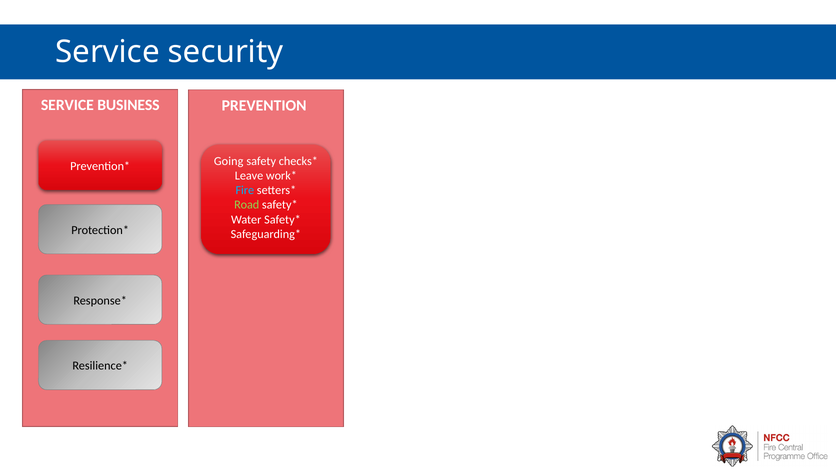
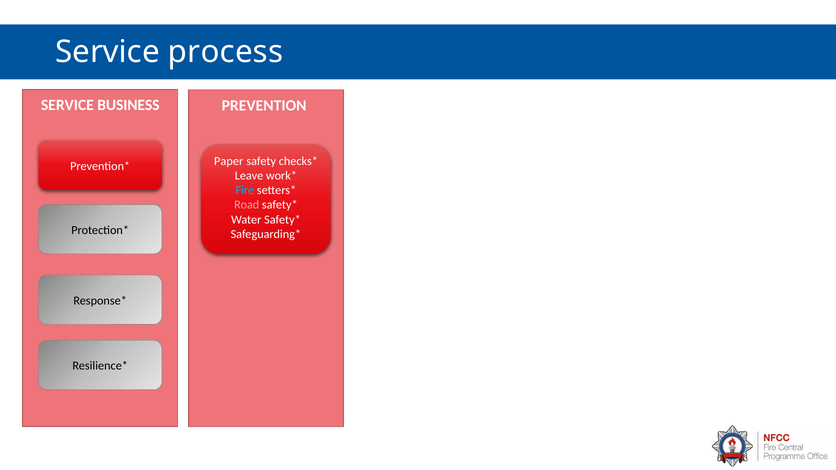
security: security -> process
Going: Going -> Paper
Road colour: light green -> pink
